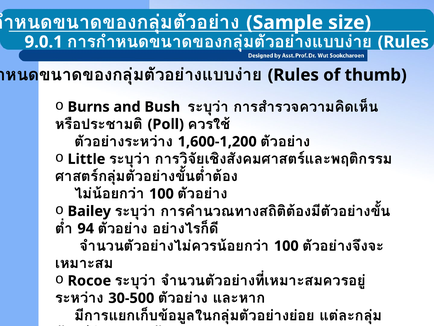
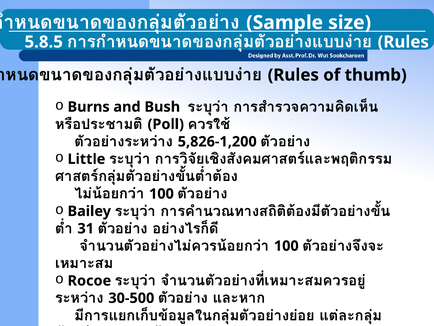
9.0.1: 9.0.1 -> 5.8.5
1,600-1,200: 1,600-1,200 -> 5,826-1,200
94: 94 -> 31
